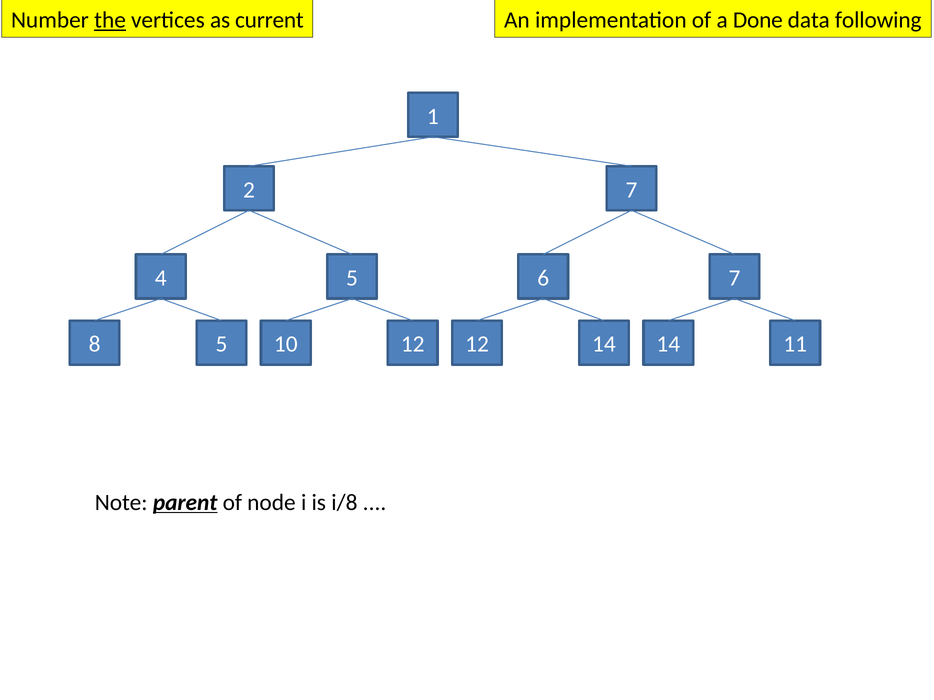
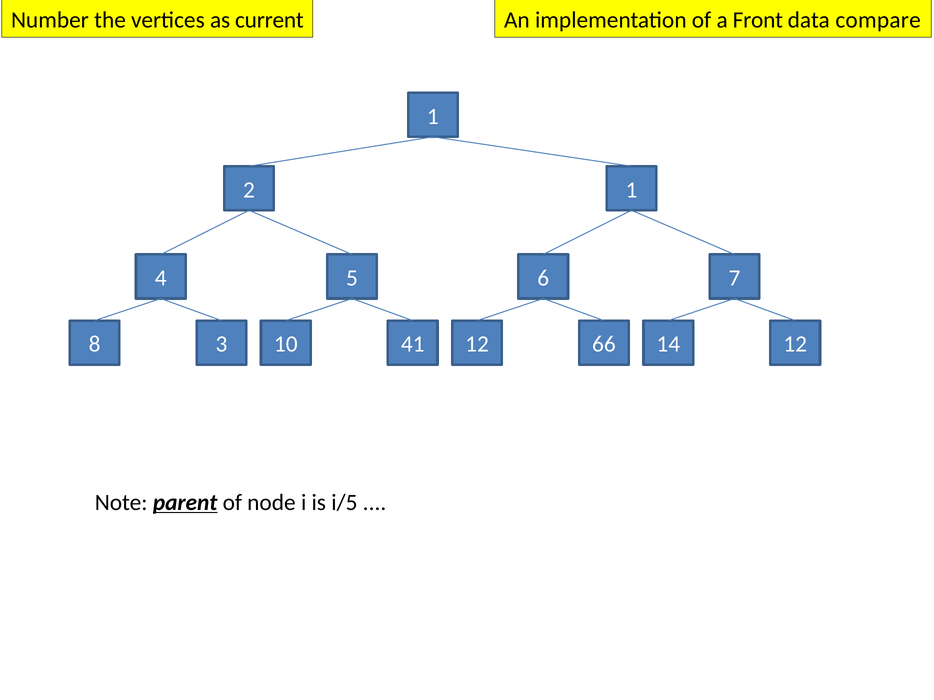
the underline: present -> none
Done: Done -> Front
following: following -> compare
2 7: 7 -> 1
8 5: 5 -> 3
10 12: 12 -> 41
12 14: 14 -> 66
14 11: 11 -> 12
i/8: i/8 -> i/5
